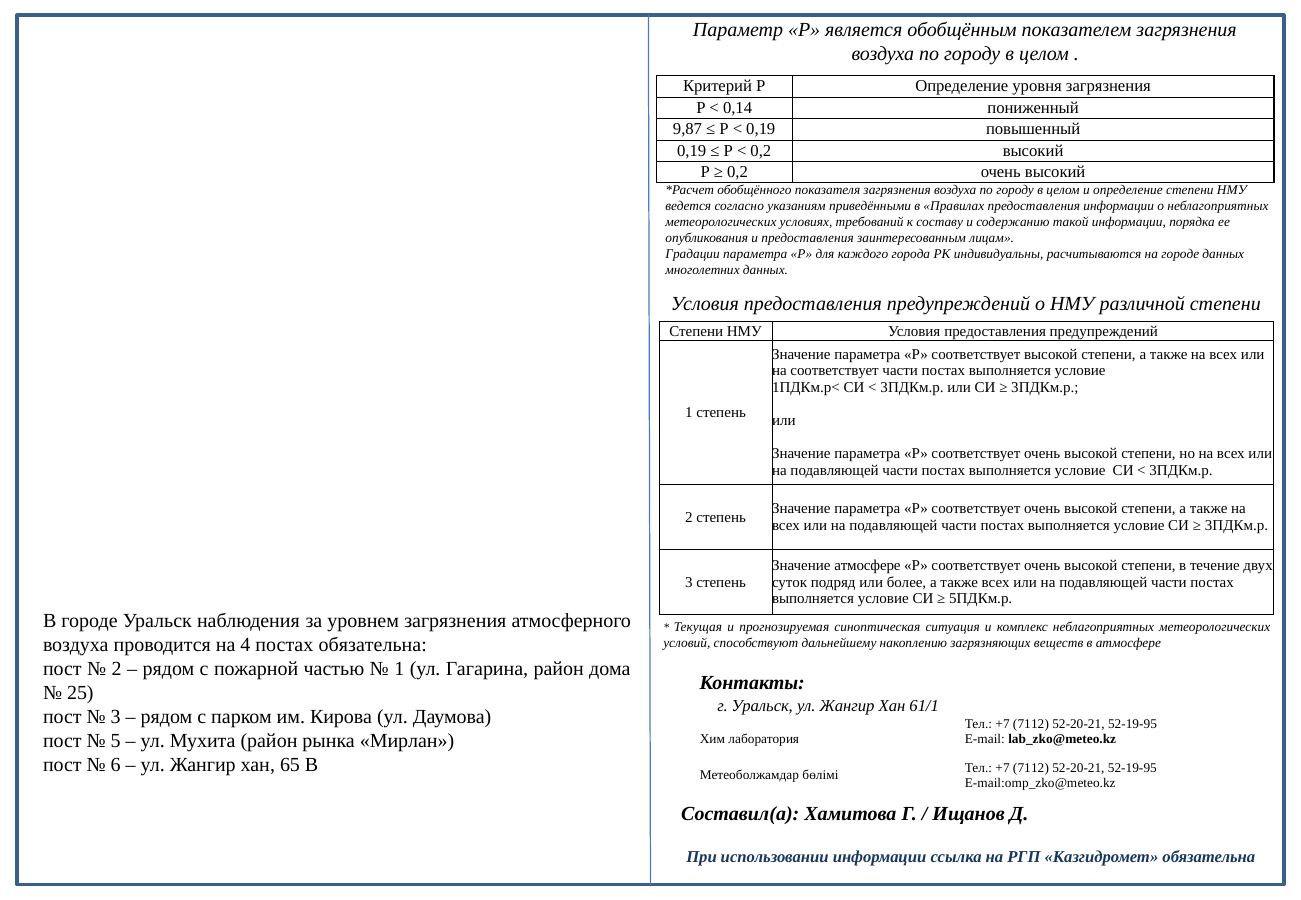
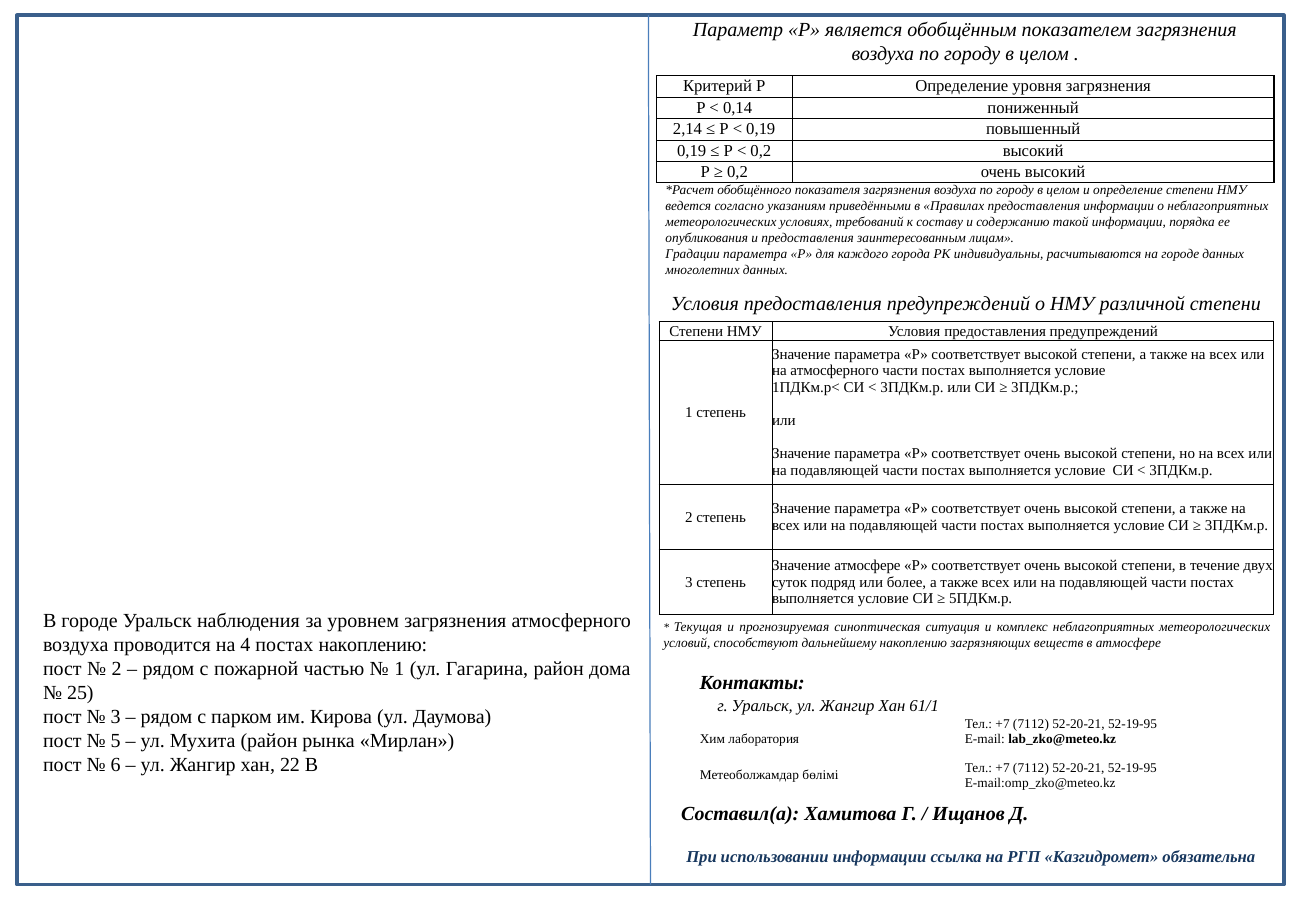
9,87: 9,87 -> 2,14
на соответствует: соответствует -> атмосферного
постах обязательна: обязательна -> накоплению
65: 65 -> 22
